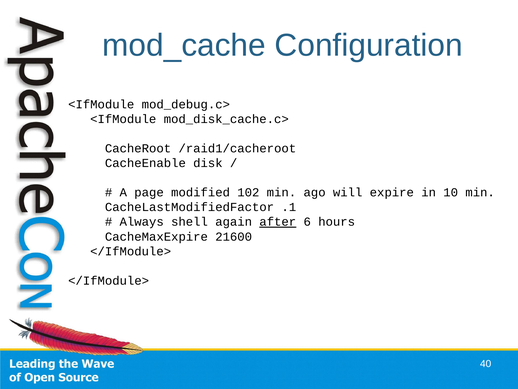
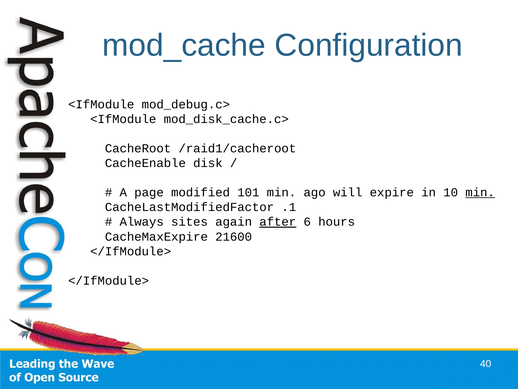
102: 102 -> 101
min at (480, 192) underline: none -> present
shell: shell -> sites
